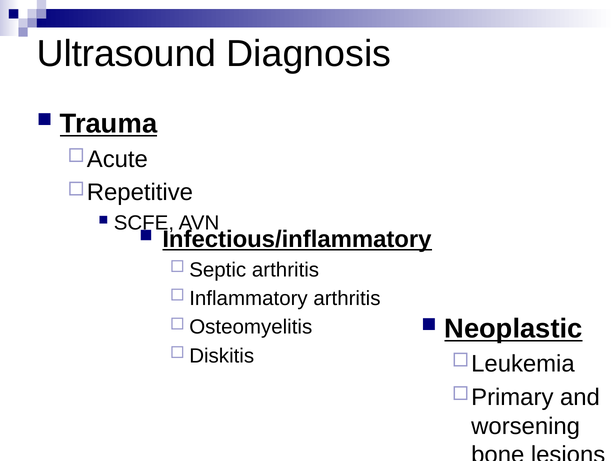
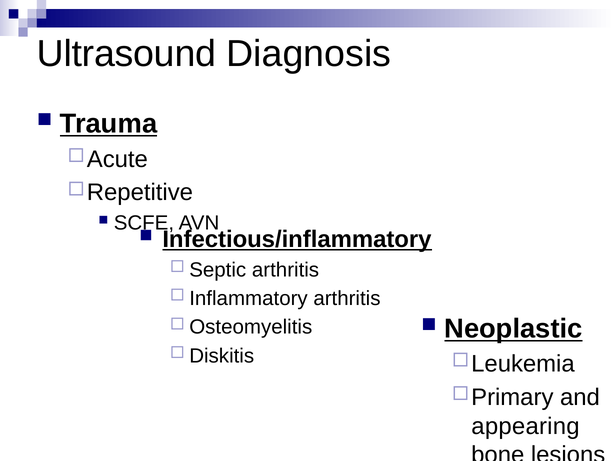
worsening: worsening -> appearing
